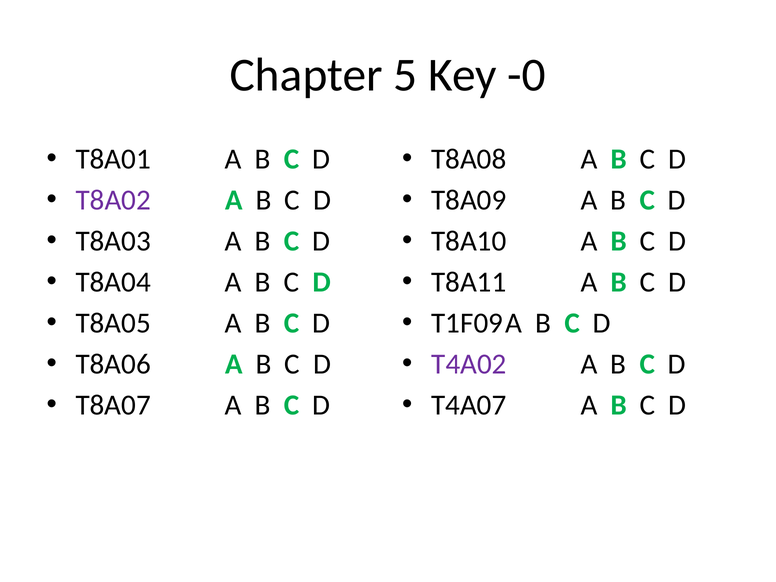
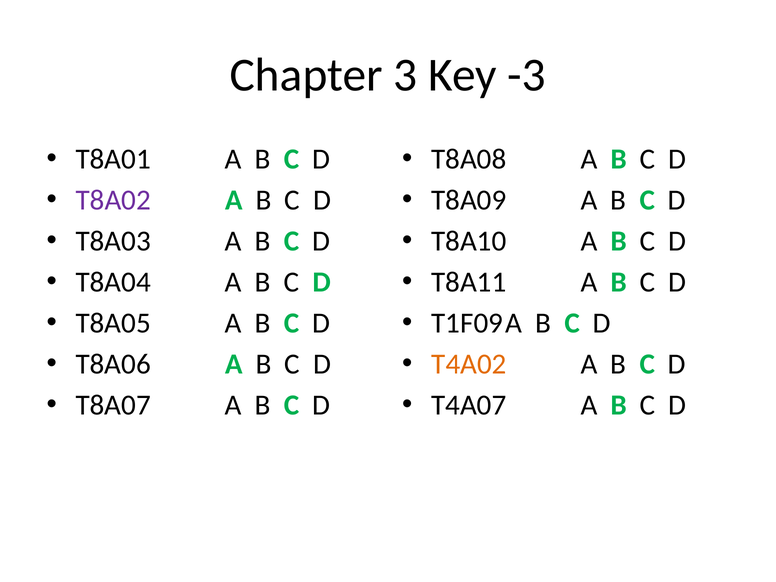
5: 5 -> 3
-0: -0 -> -3
T4A02 colour: purple -> orange
